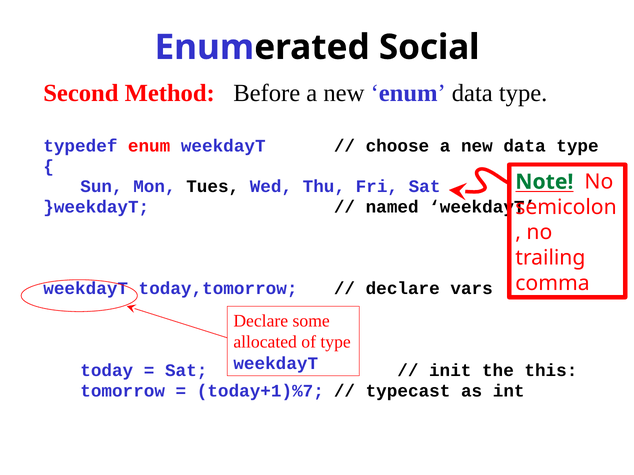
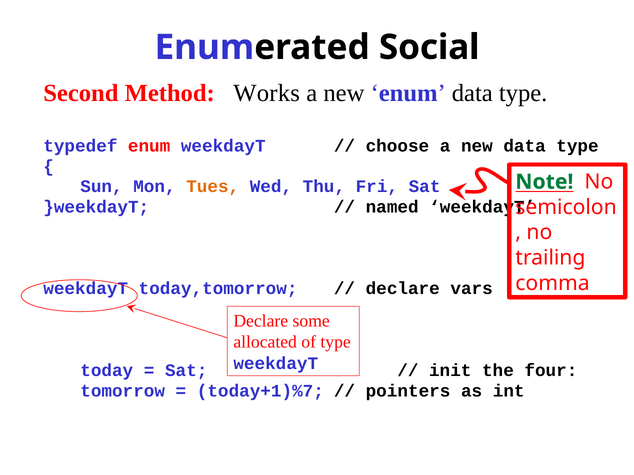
Before: Before -> Works
Tues colour: black -> orange
this: this -> four
typecast: typecast -> pointers
